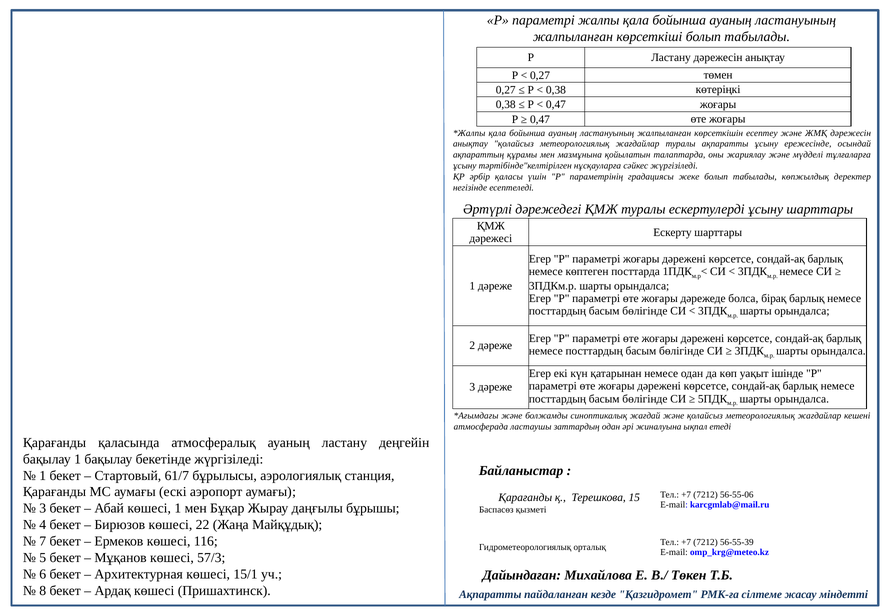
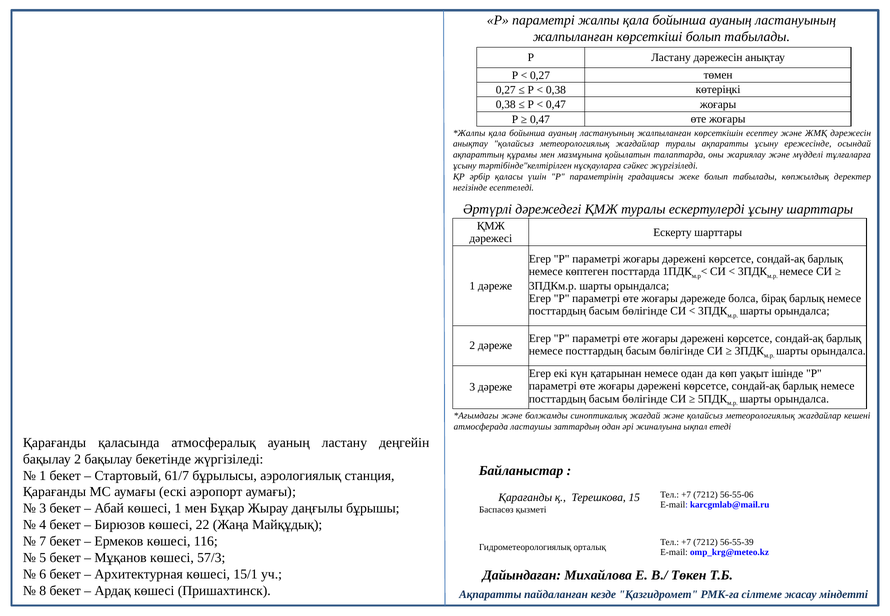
бақылау 1: 1 -> 2
